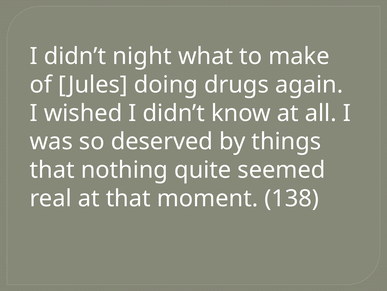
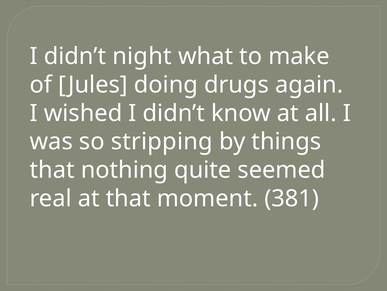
deserved: deserved -> stripping
138: 138 -> 381
